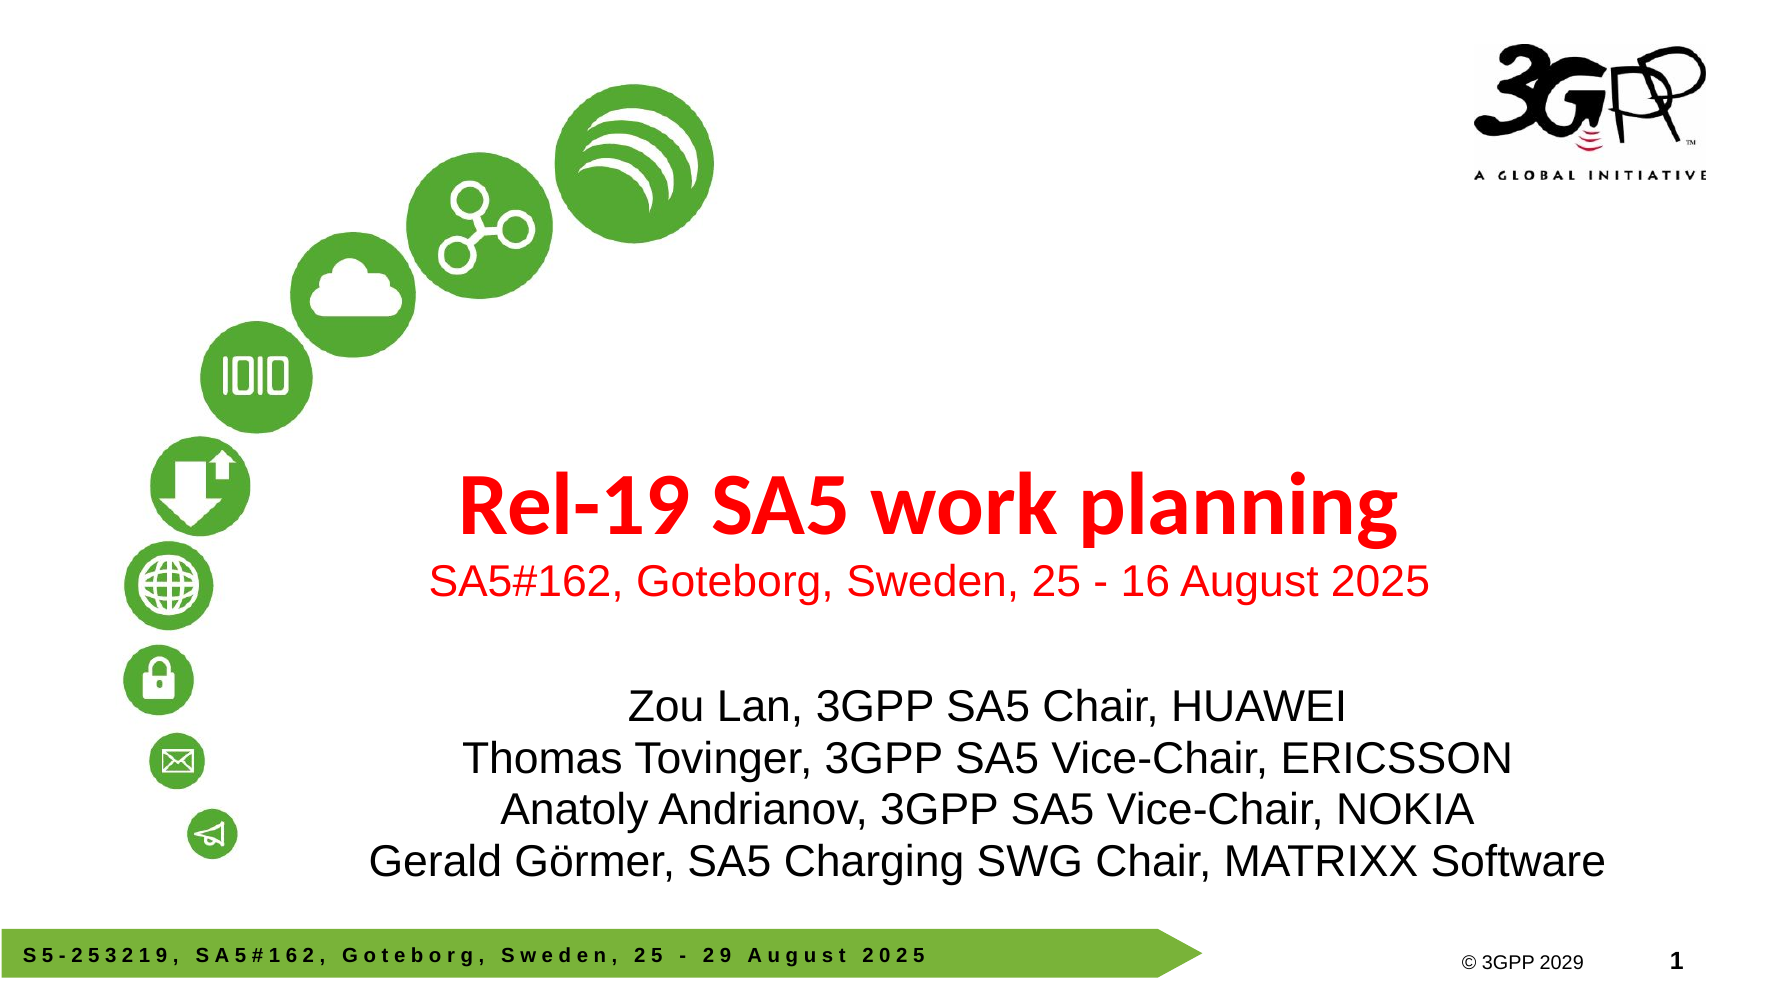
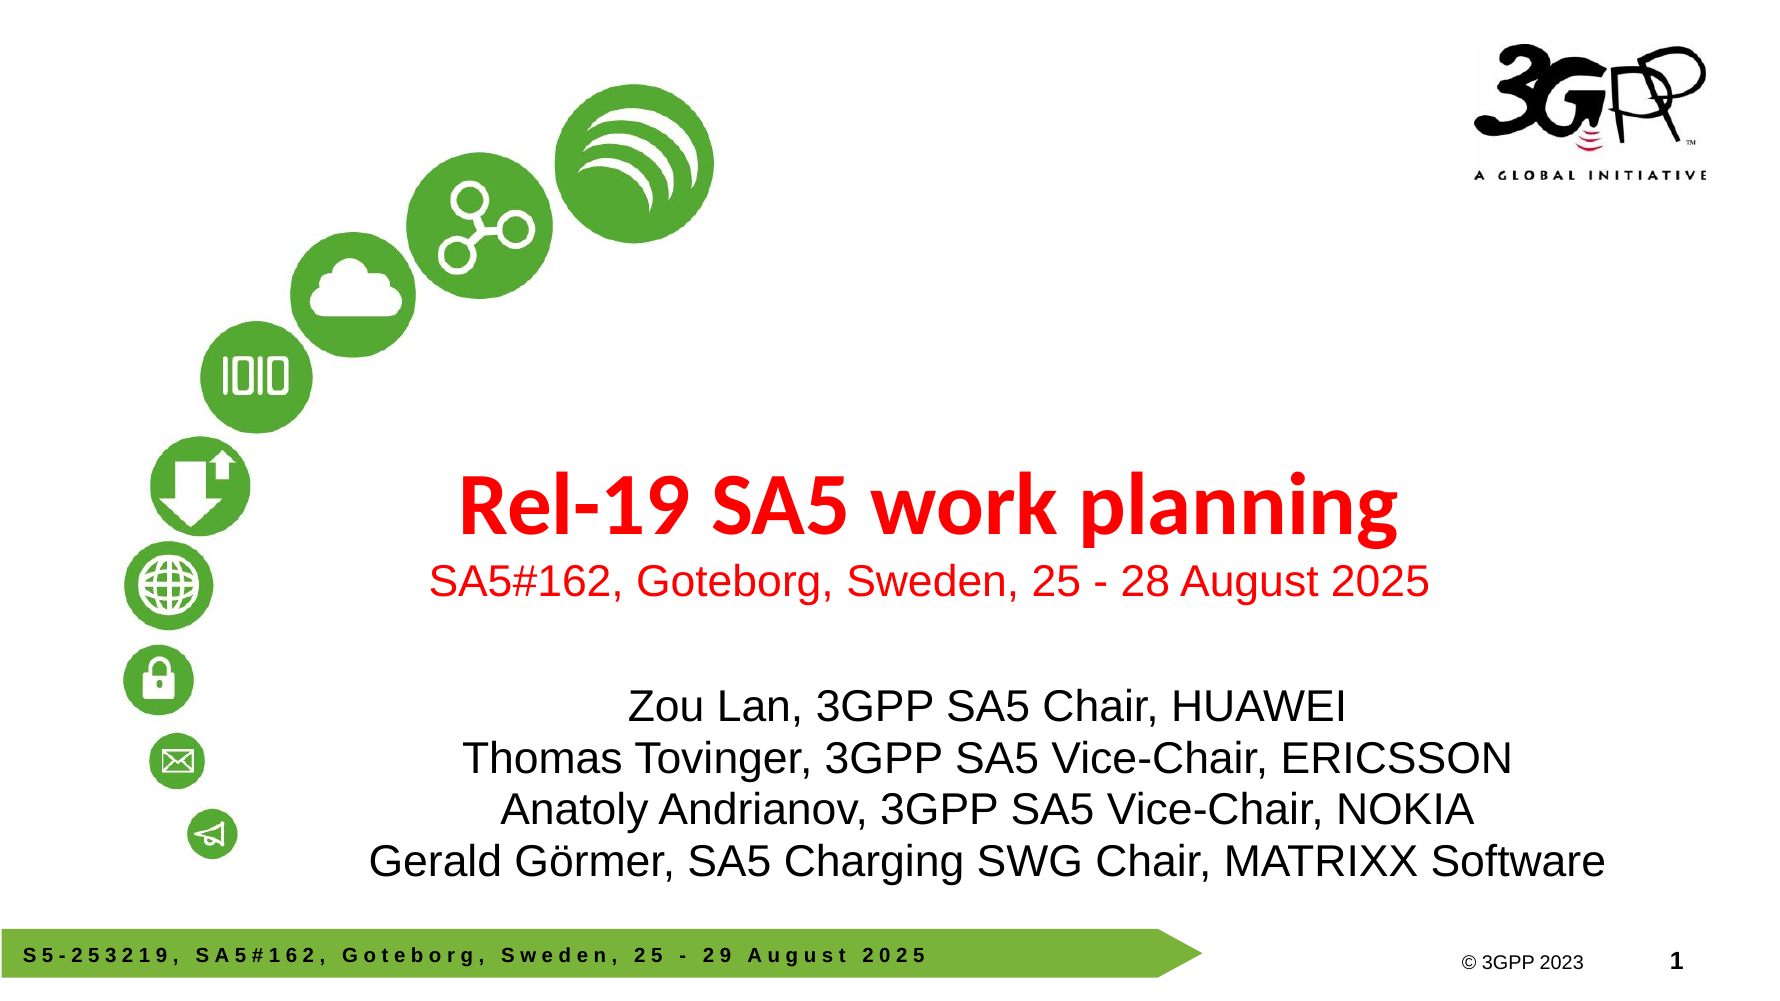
16: 16 -> 28
2029: 2029 -> 2023
